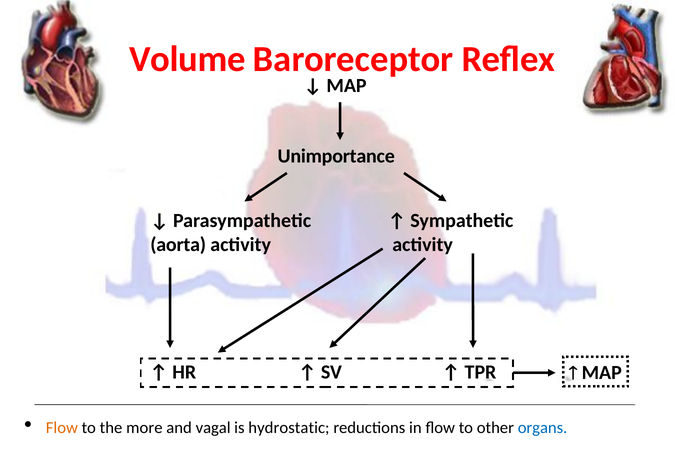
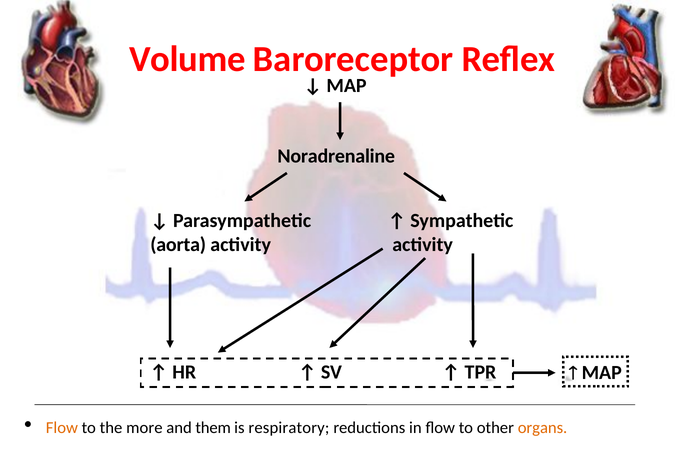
Unimportance: Unimportance -> Noradrenaline
vagal: vagal -> them
hydrostatic: hydrostatic -> respiratory
organs colour: blue -> orange
